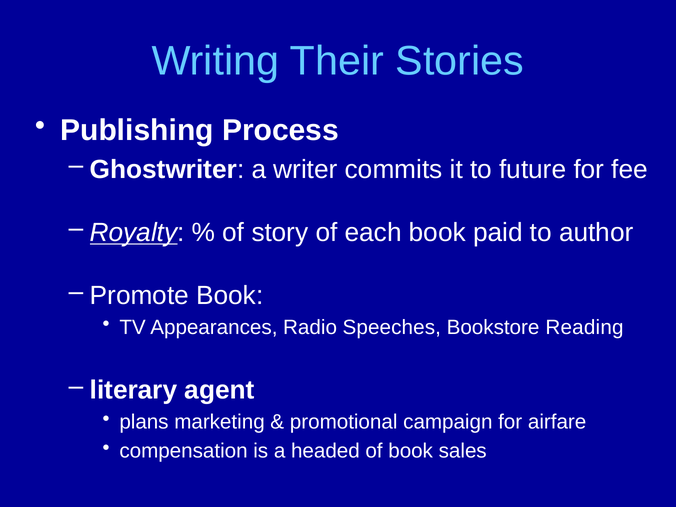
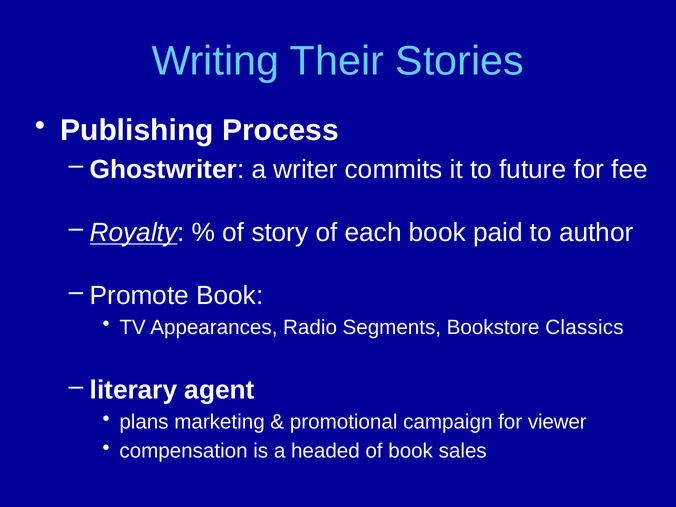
Speeches: Speeches -> Segments
Reading: Reading -> Classics
airfare: airfare -> viewer
